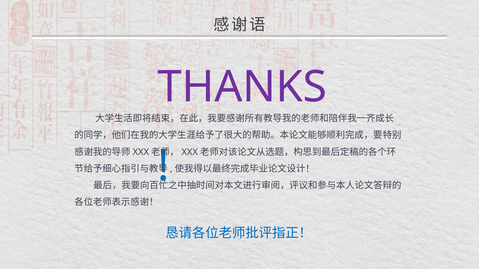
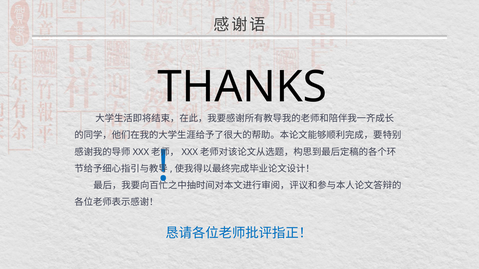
THANKS colour: purple -> black
